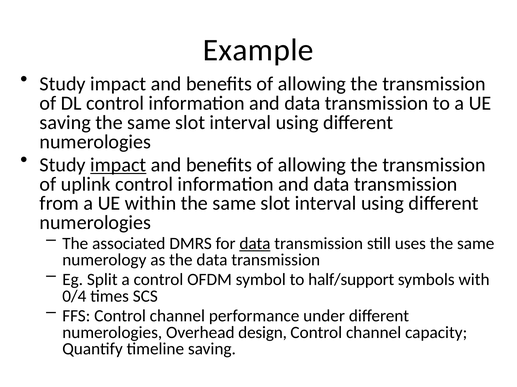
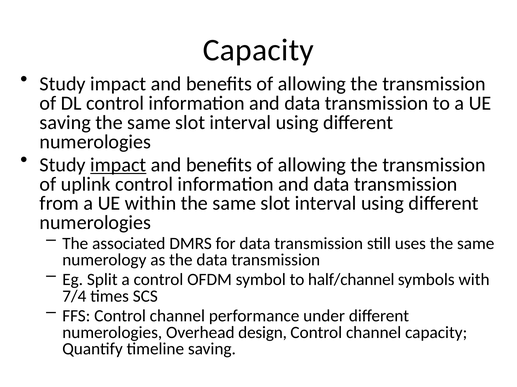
Example at (258, 50): Example -> Capacity
data at (255, 244) underline: present -> none
half/support: half/support -> half/channel
0/4: 0/4 -> 7/4
